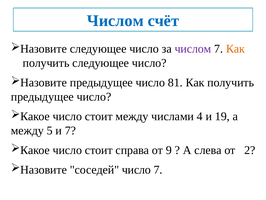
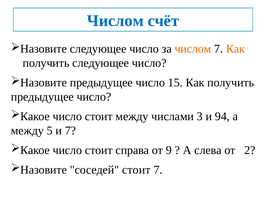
числом at (193, 49) colour: purple -> orange
81: 81 -> 15
4: 4 -> 3
19: 19 -> 94
соседей число: число -> стоит
